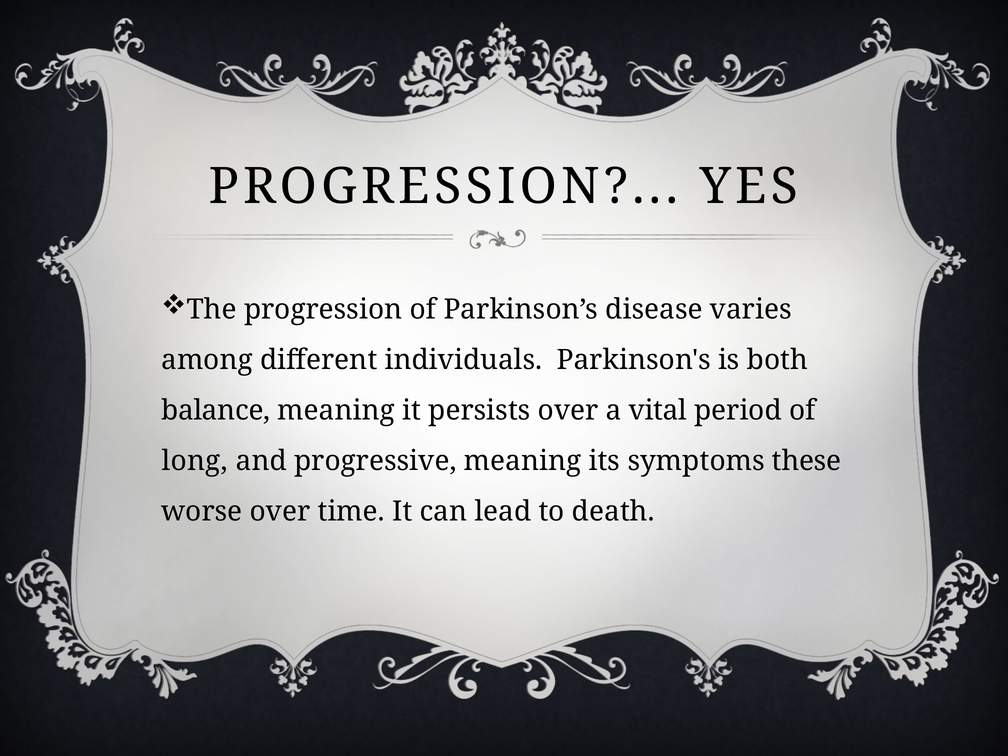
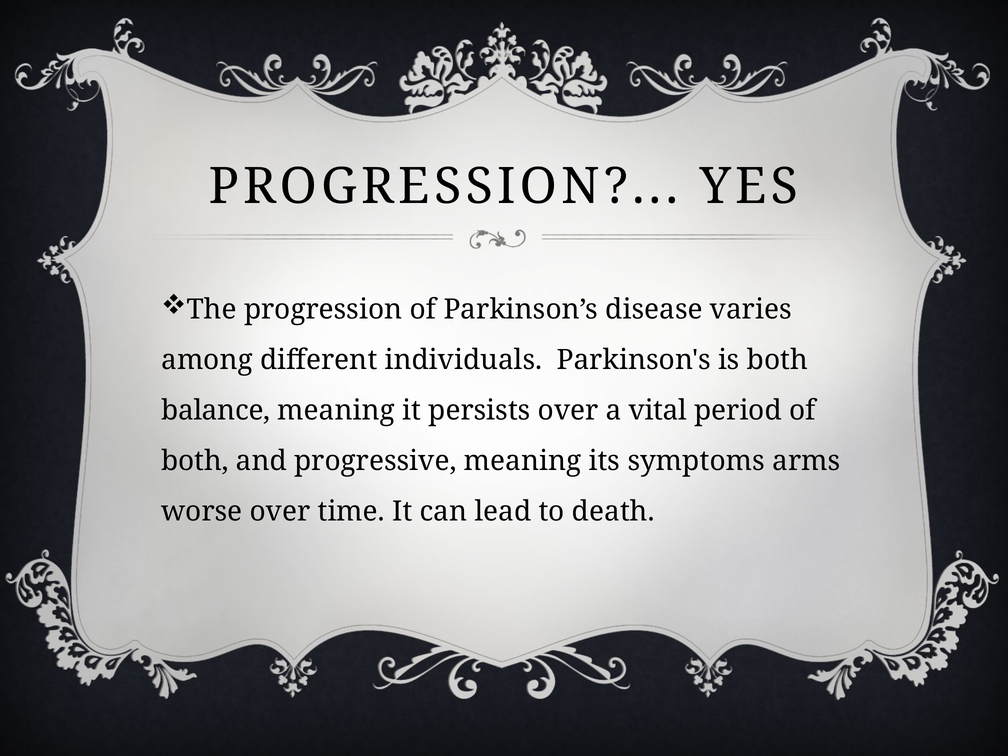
long at (195, 461): long -> both
these: these -> arms
